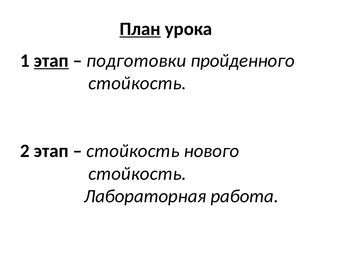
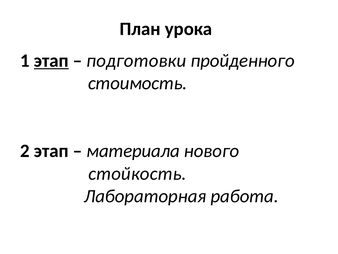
План underline: present -> none
стойкость at (137, 83): стойкость -> стоимость
стойкость at (133, 151): стойкость -> материала
